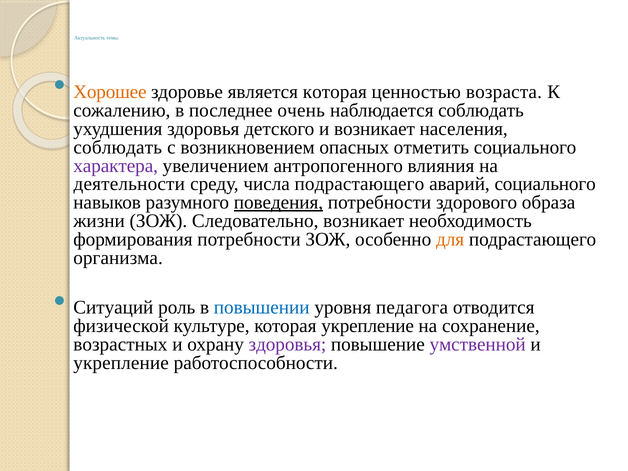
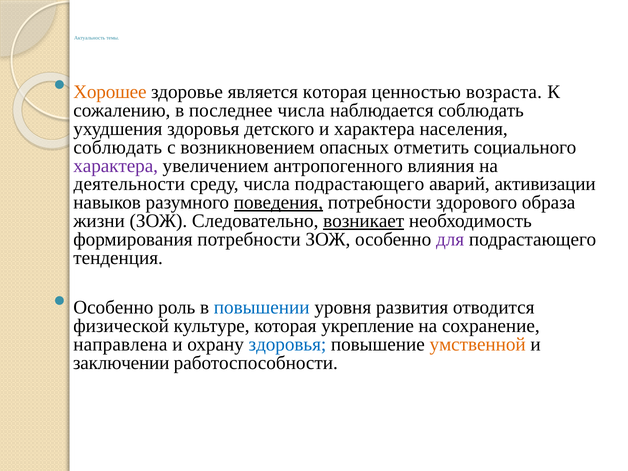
последнее очень: очень -> числа
и возникает: возникает -> характера
аварий социального: социального -> активизации
возникает at (364, 221) underline: none -> present
для colour: orange -> purple
организма: организма -> тенденция
Ситуаций at (113, 308): Ситуаций -> Особенно
педагога: педагога -> развития
возрастных: возрастных -> направлена
здоровья at (287, 344) colour: purple -> blue
умственной colour: purple -> orange
укрепление at (121, 363): укрепление -> заключении
